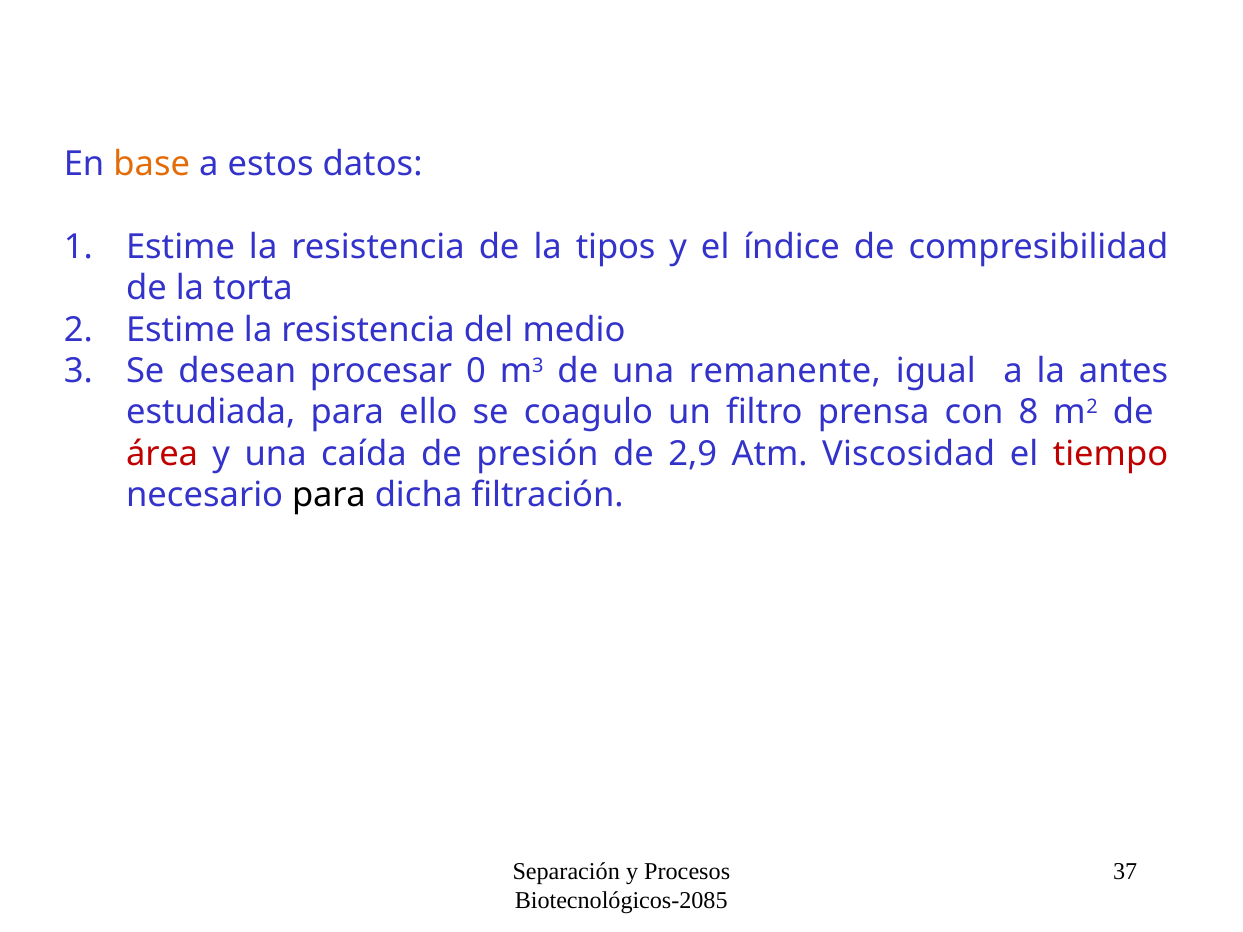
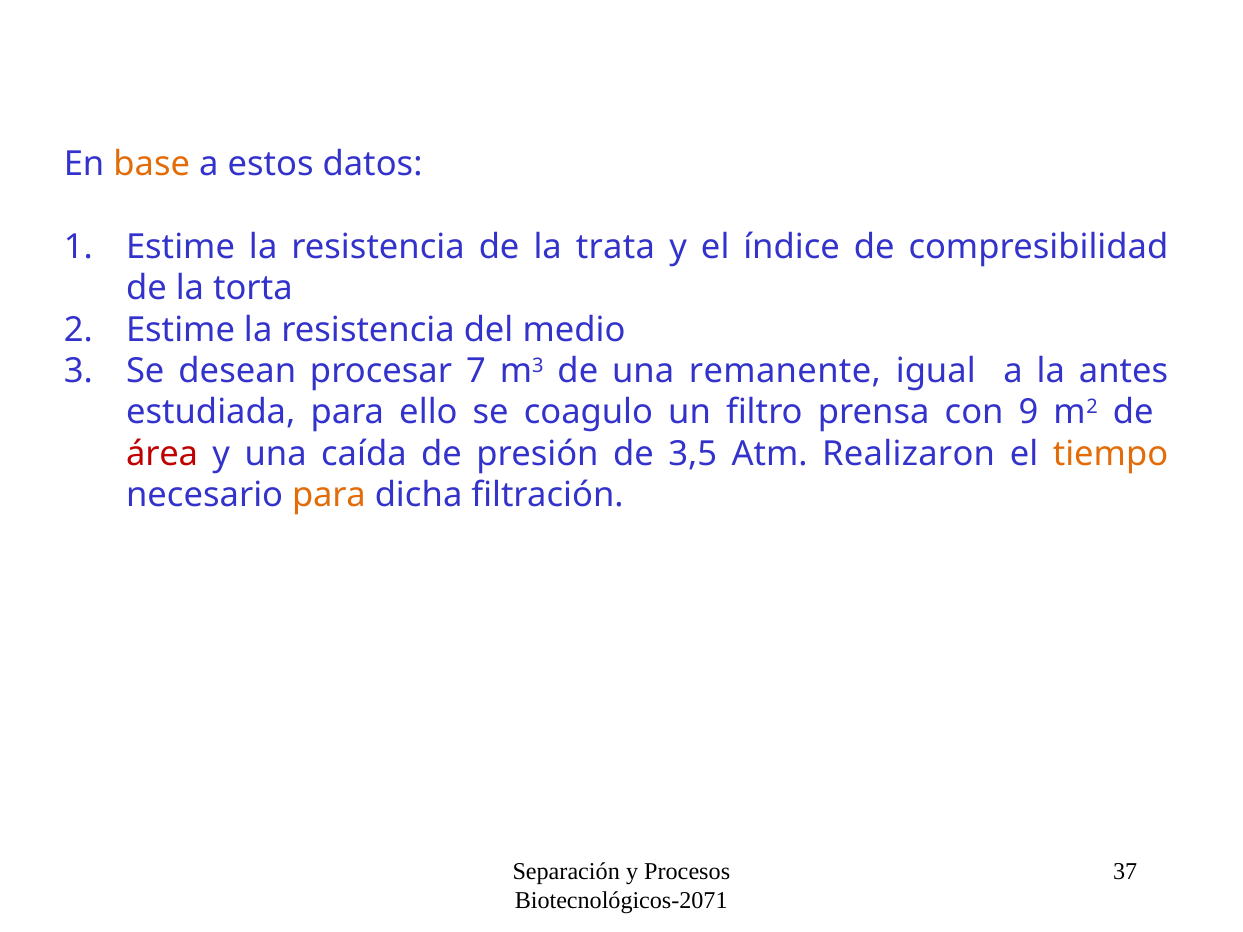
tipos: tipos -> trata
0: 0 -> 7
8: 8 -> 9
2,9: 2,9 -> 3,5
Viscosidad: Viscosidad -> Realizaron
tiempo colour: red -> orange
para at (329, 496) colour: black -> orange
Biotecnológicos-2085: Biotecnológicos-2085 -> Biotecnológicos-2071
